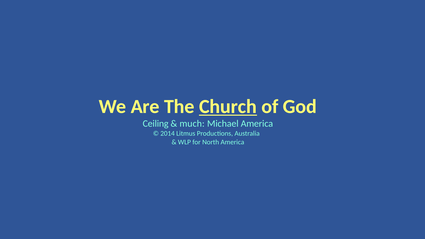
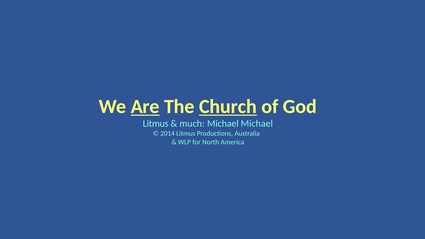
Are underline: none -> present
Ceiling at (156, 124): Ceiling -> Litmus
Michael America: America -> Michael
